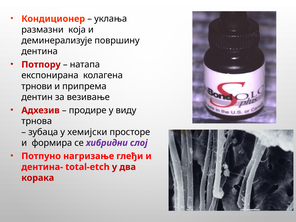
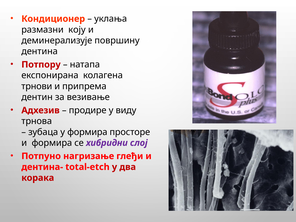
која: која -> коју
у хемијски: хемијски -> формира
